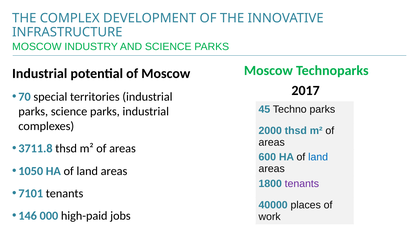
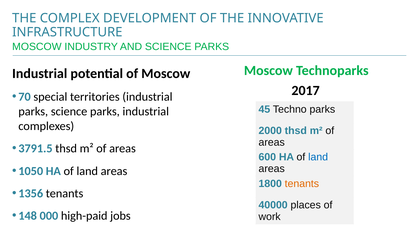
3711.8: 3711.8 -> 3791.5
tenants at (302, 184) colour: purple -> orange
7101: 7101 -> 1356
146: 146 -> 148
